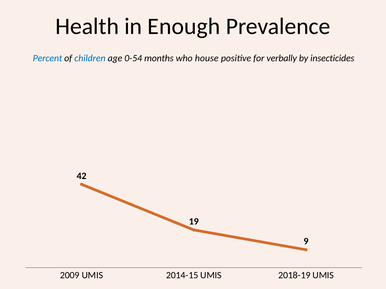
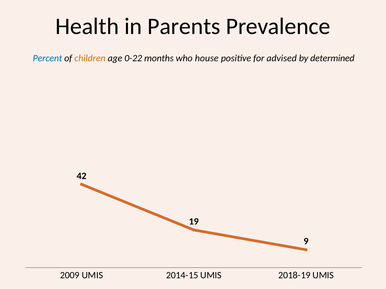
Enough: Enough -> Parents
children colour: blue -> orange
0-54: 0-54 -> 0-22
verbally: verbally -> advised
insecticides: insecticides -> determined
